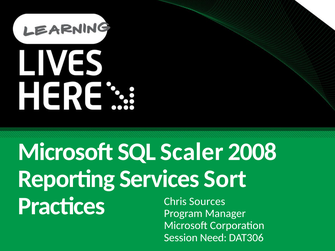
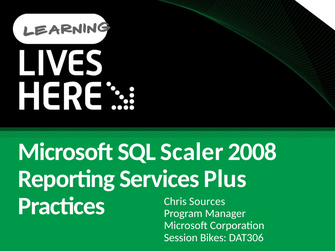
Sort: Sort -> Plus
Need: Need -> Bikes
